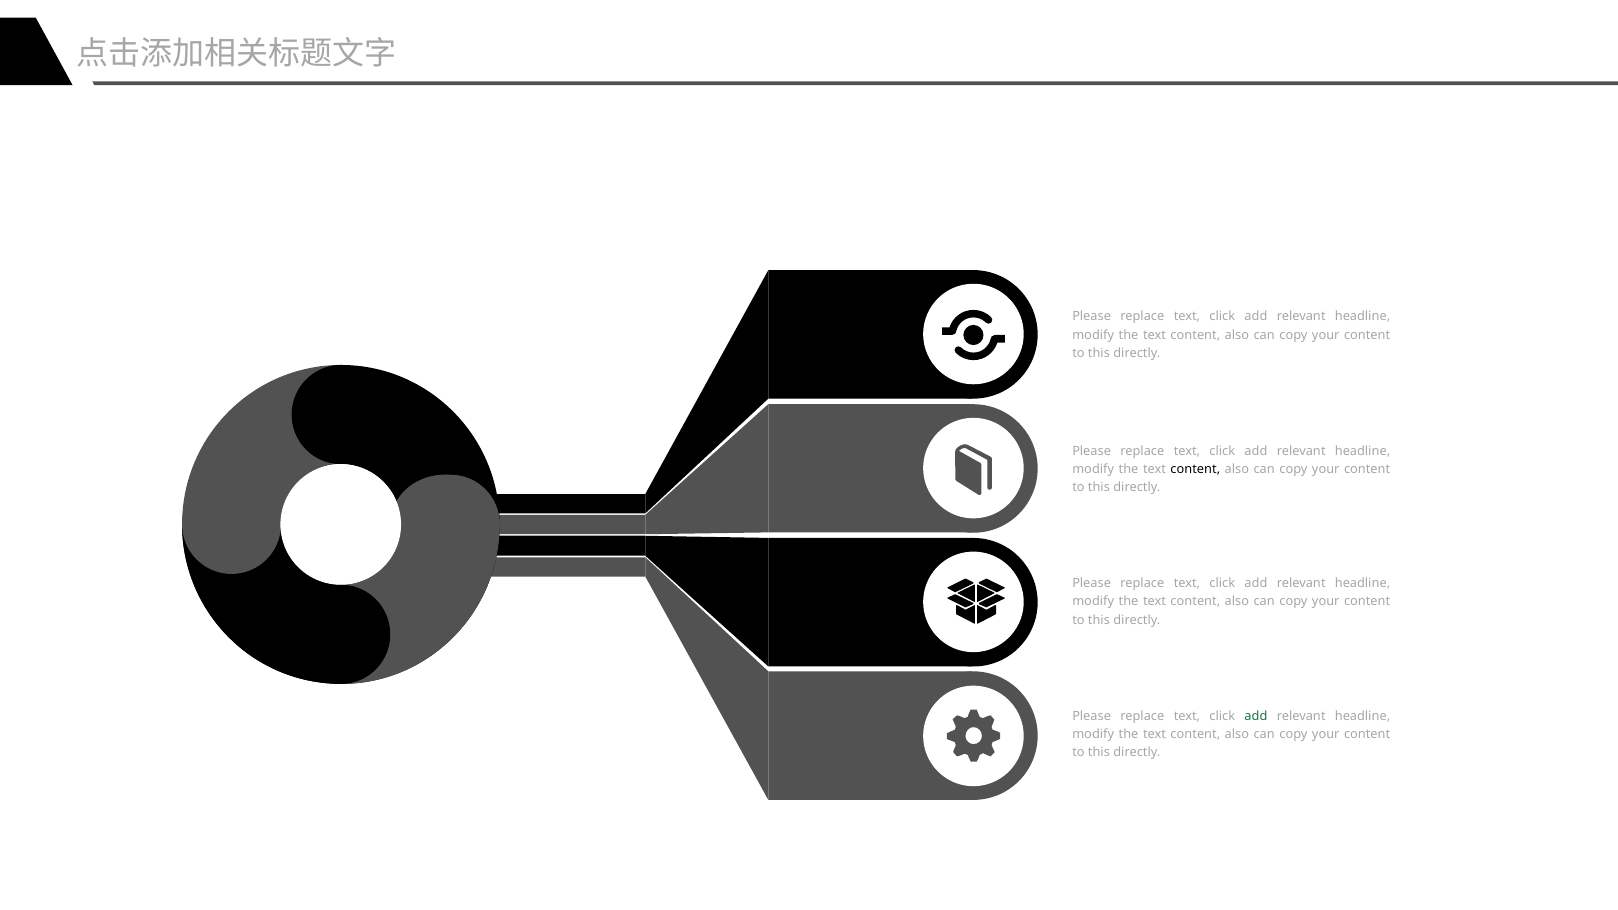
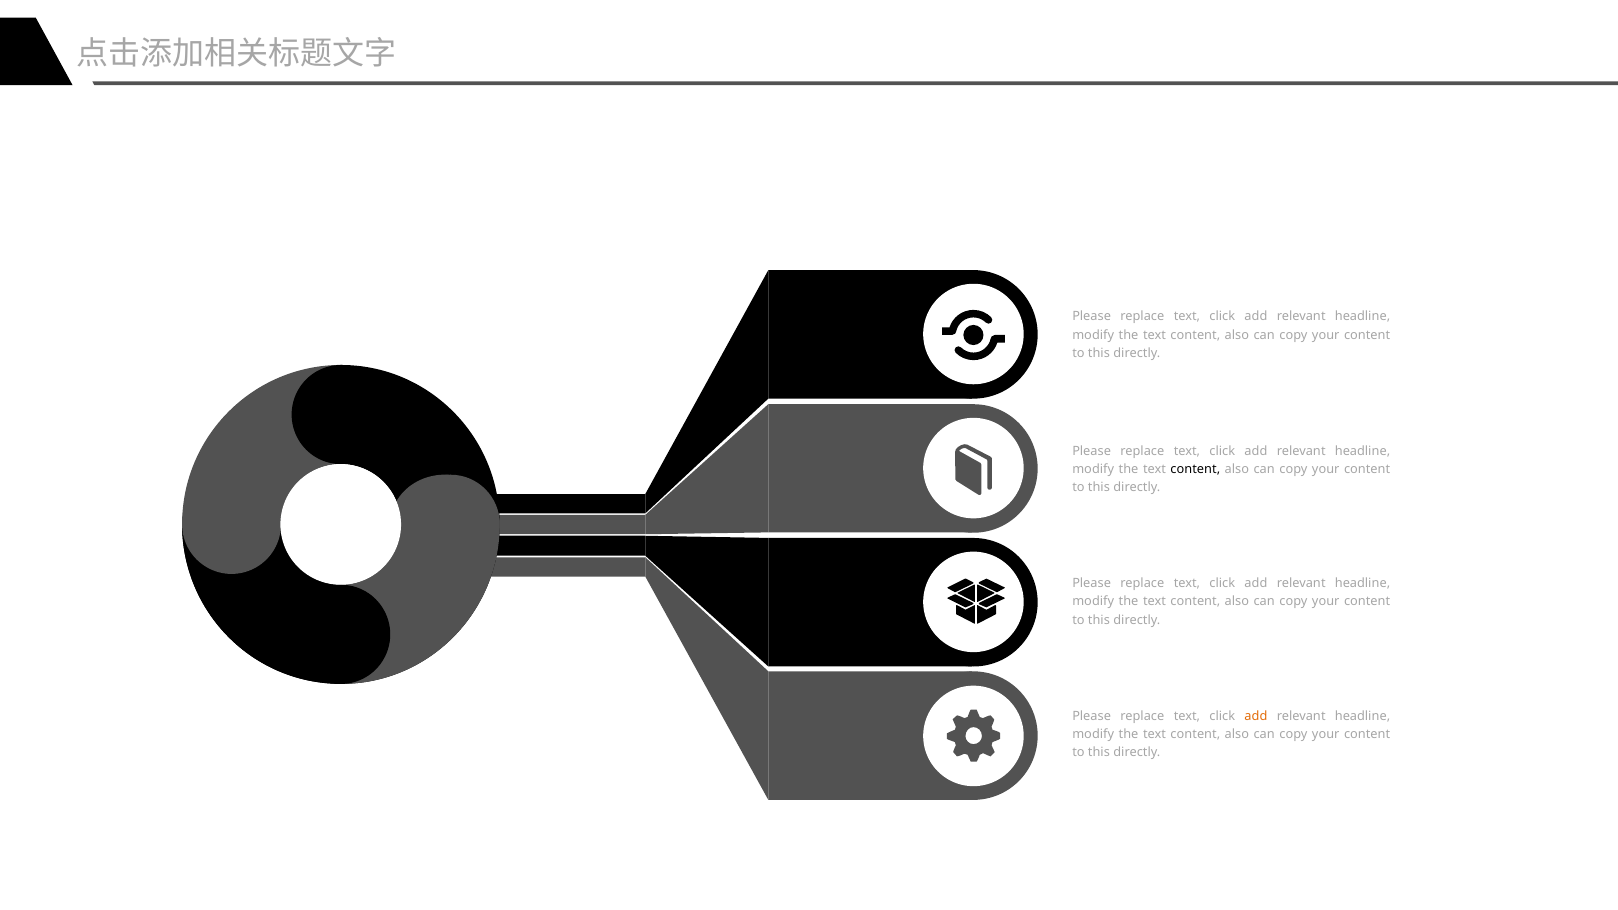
add at (1256, 716) colour: green -> orange
